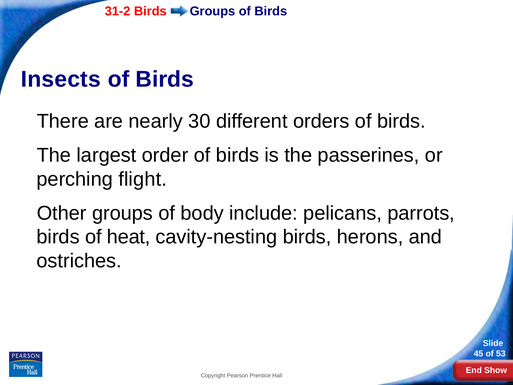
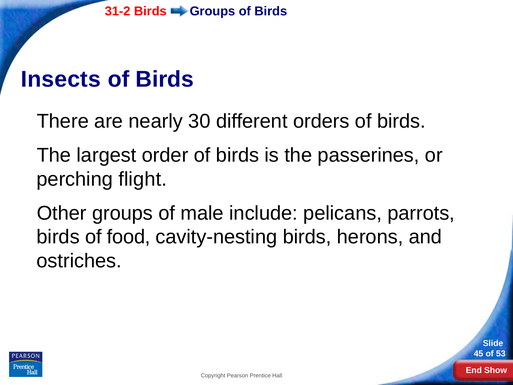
body: body -> male
heat: heat -> food
